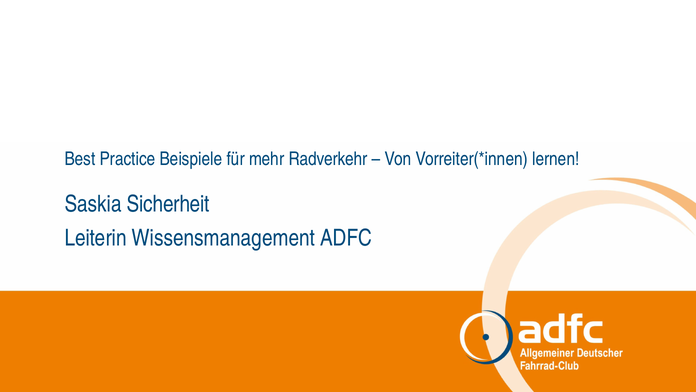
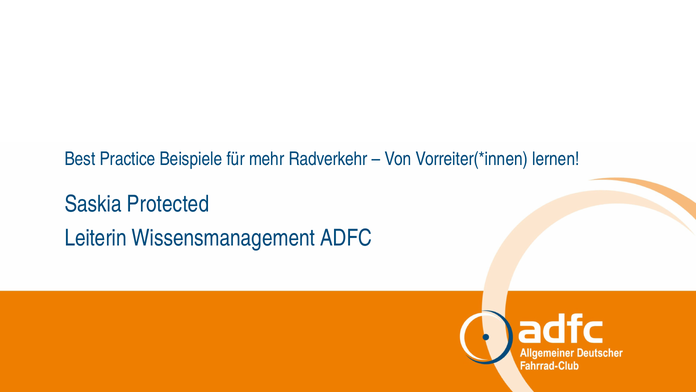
Sicherheit: Sicherheit -> Protected
